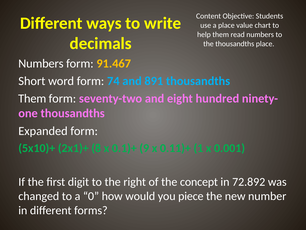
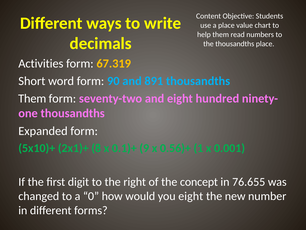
Numbers at (41, 63): Numbers -> Activities
91.467: 91.467 -> 67.319
74: 74 -> 90
0.11)+: 0.11)+ -> 0.56)+
72.892: 72.892 -> 76.655
you piece: piece -> eight
